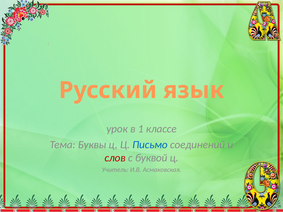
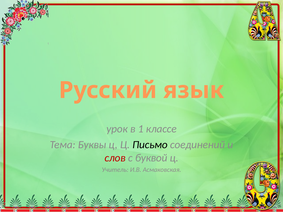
Письмо colour: blue -> black
